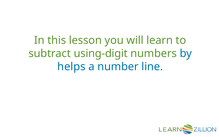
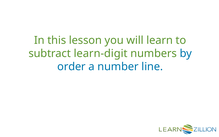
using-digit: using-digit -> learn-digit
helps: helps -> order
